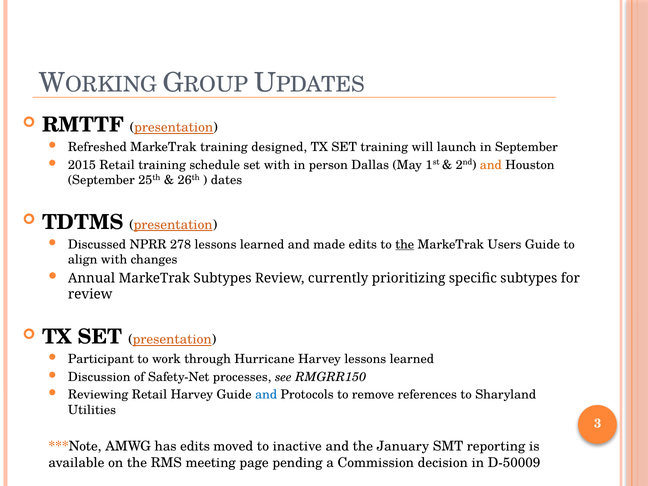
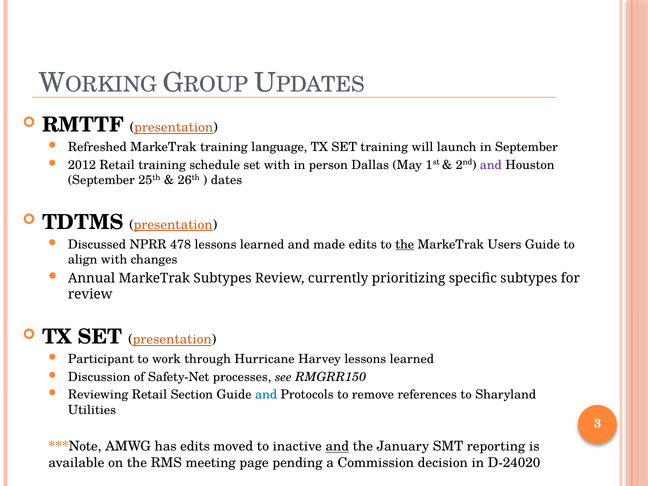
designed: designed -> language
2015: 2015 -> 2012
and at (491, 165) colour: orange -> purple
278: 278 -> 478
Retail Harvey: Harvey -> Section
and at (337, 446) underline: none -> present
D-50009: D-50009 -> D-24020
